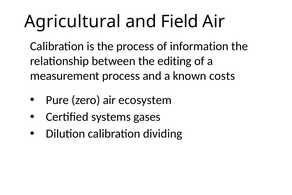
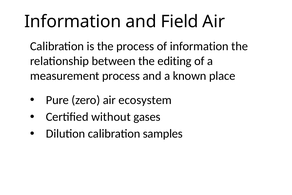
Agricultural at (73, 22): Agricultural -> Information
costs: costs -> place
systems: systems -> without
dividing: dividing -> samples
